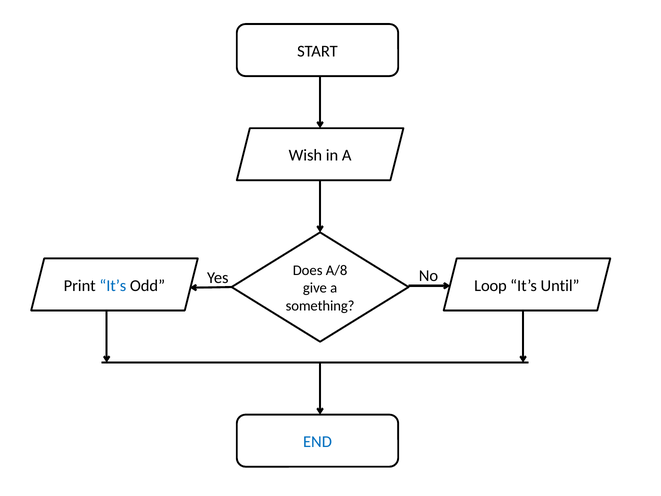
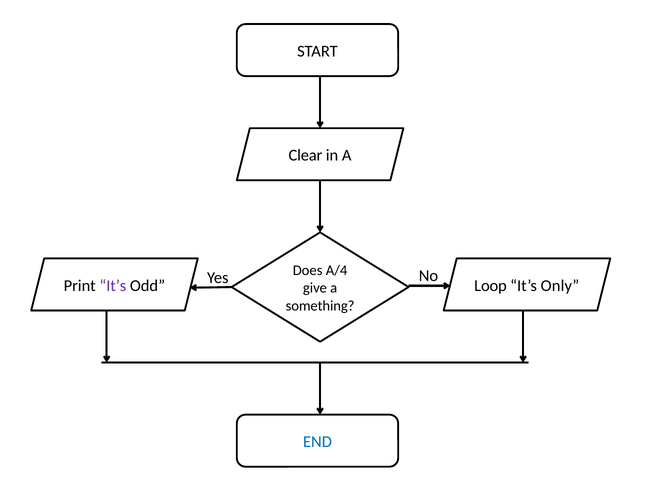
Wish: Wish -> Clear
A/8: A/8 -> A/4
It’s at (113, 285) colour: blue -> purple
Until: Until -> Only
